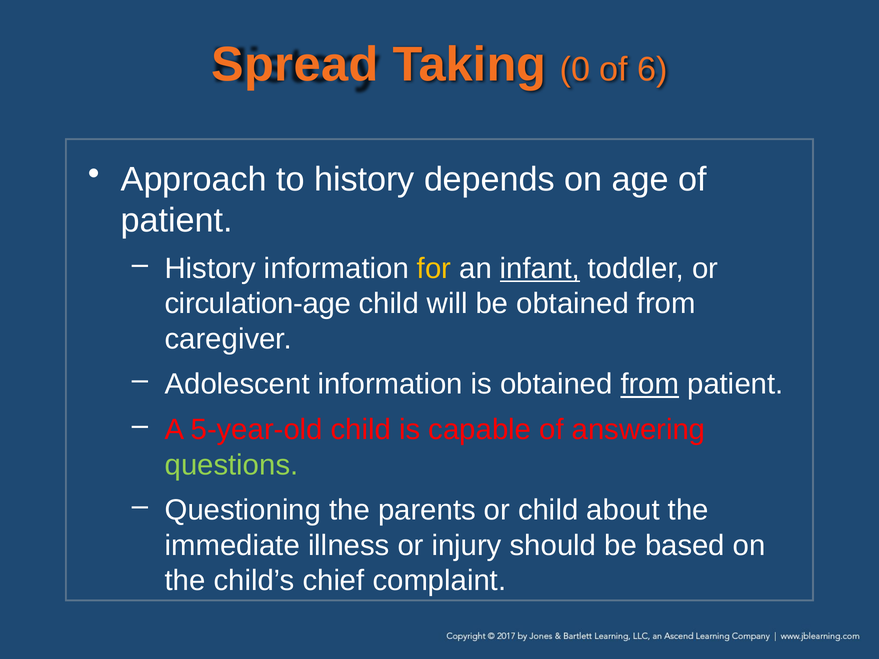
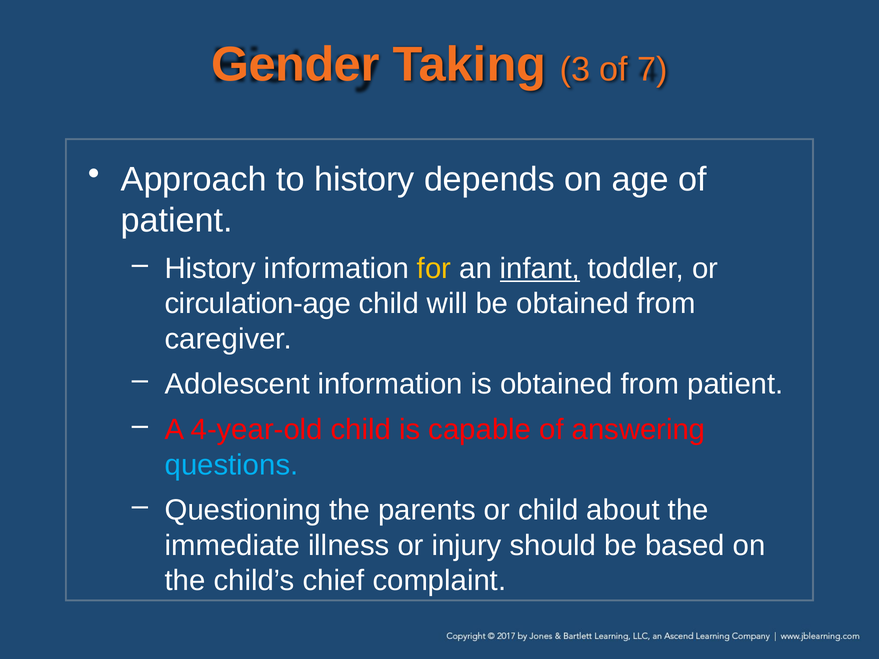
Spread: Spread -> Gender
0: 0 -> 3
6: 6 -> 7
from at (650, 384) underline: present -> none
5-year-old: 5-year-old -> 4-year-old
questions colour: light green -> light blue
